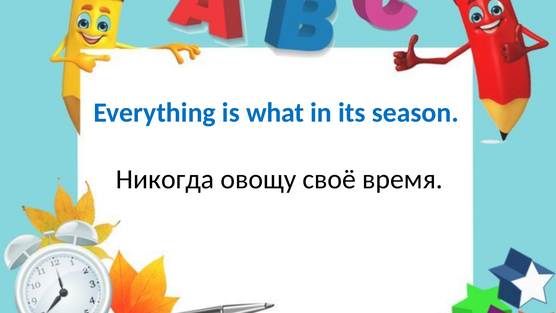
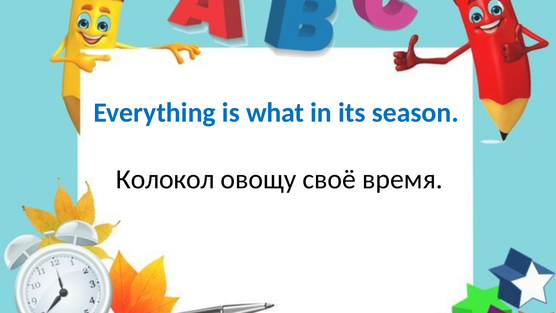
Никогда: Никогда -> Колокол
